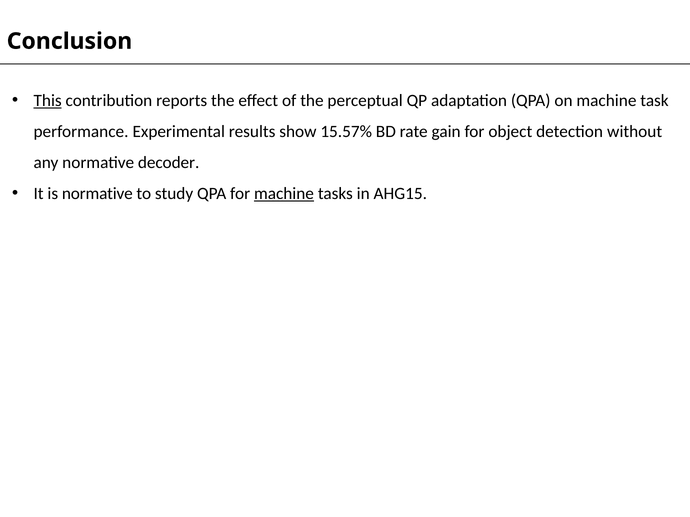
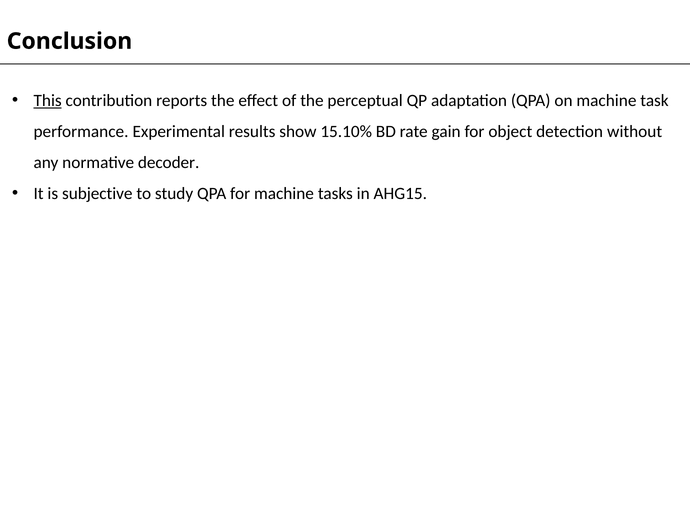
15.57%: 15.57% -> 15.10%
is normative: normative -> subjective
machine at (284, 194) underline: present -> none
